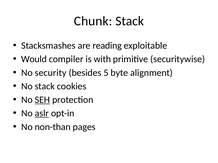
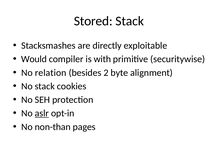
Chunk: Chunk -> Stored
reading: reading -> directly
security: security -> relation
5: 5 -> 2
SEH underline: present -> none
